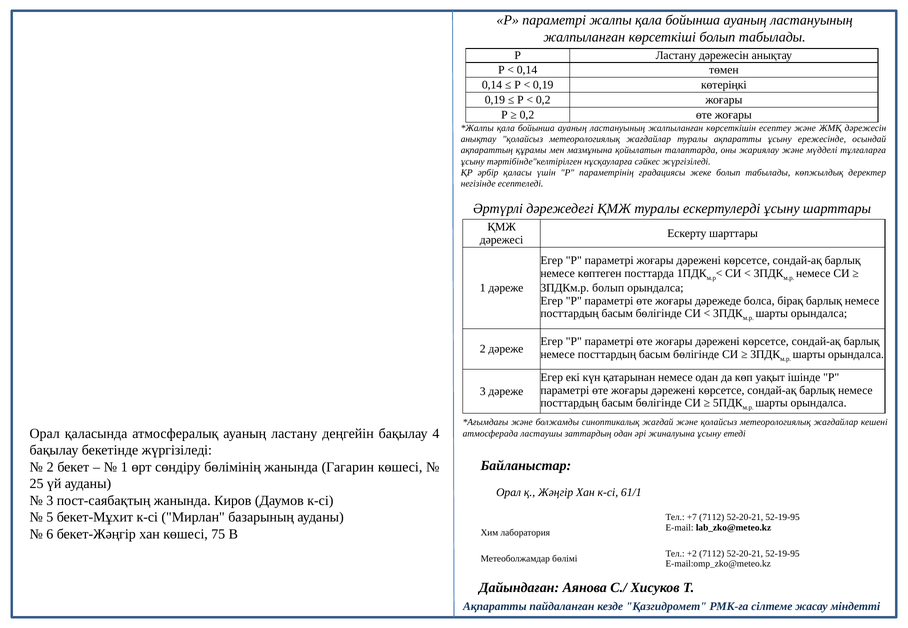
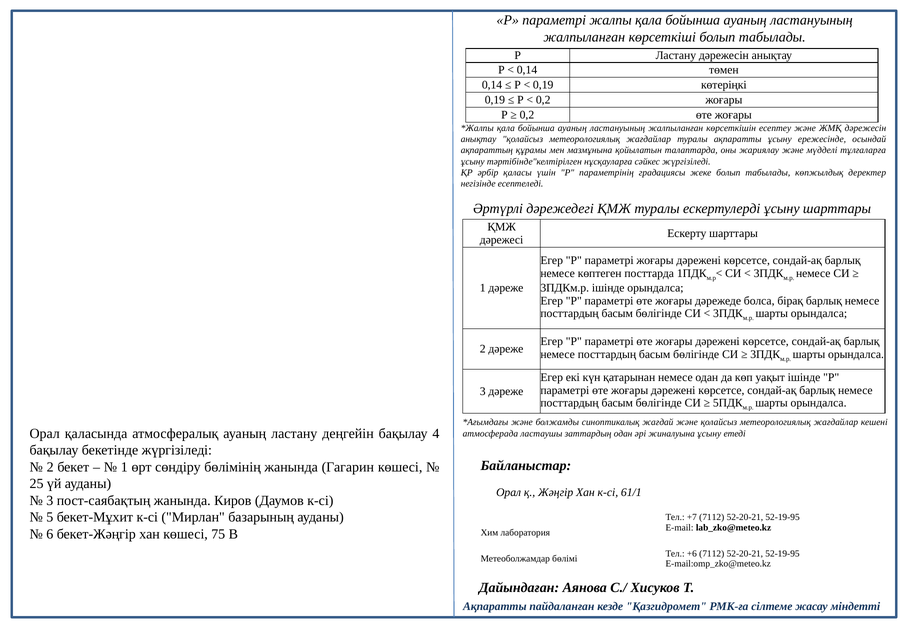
3ПДКм.р болып: болып -> ішінде
+2: +2 -> +6
